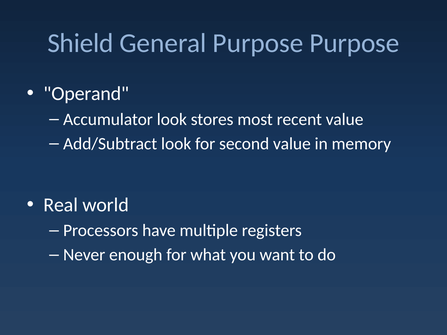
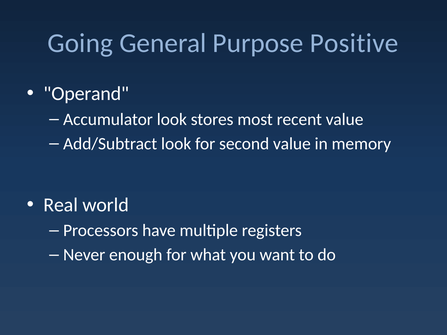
Shield: Shield -> Going
Purpose Purpose: Purpose -> Positive
